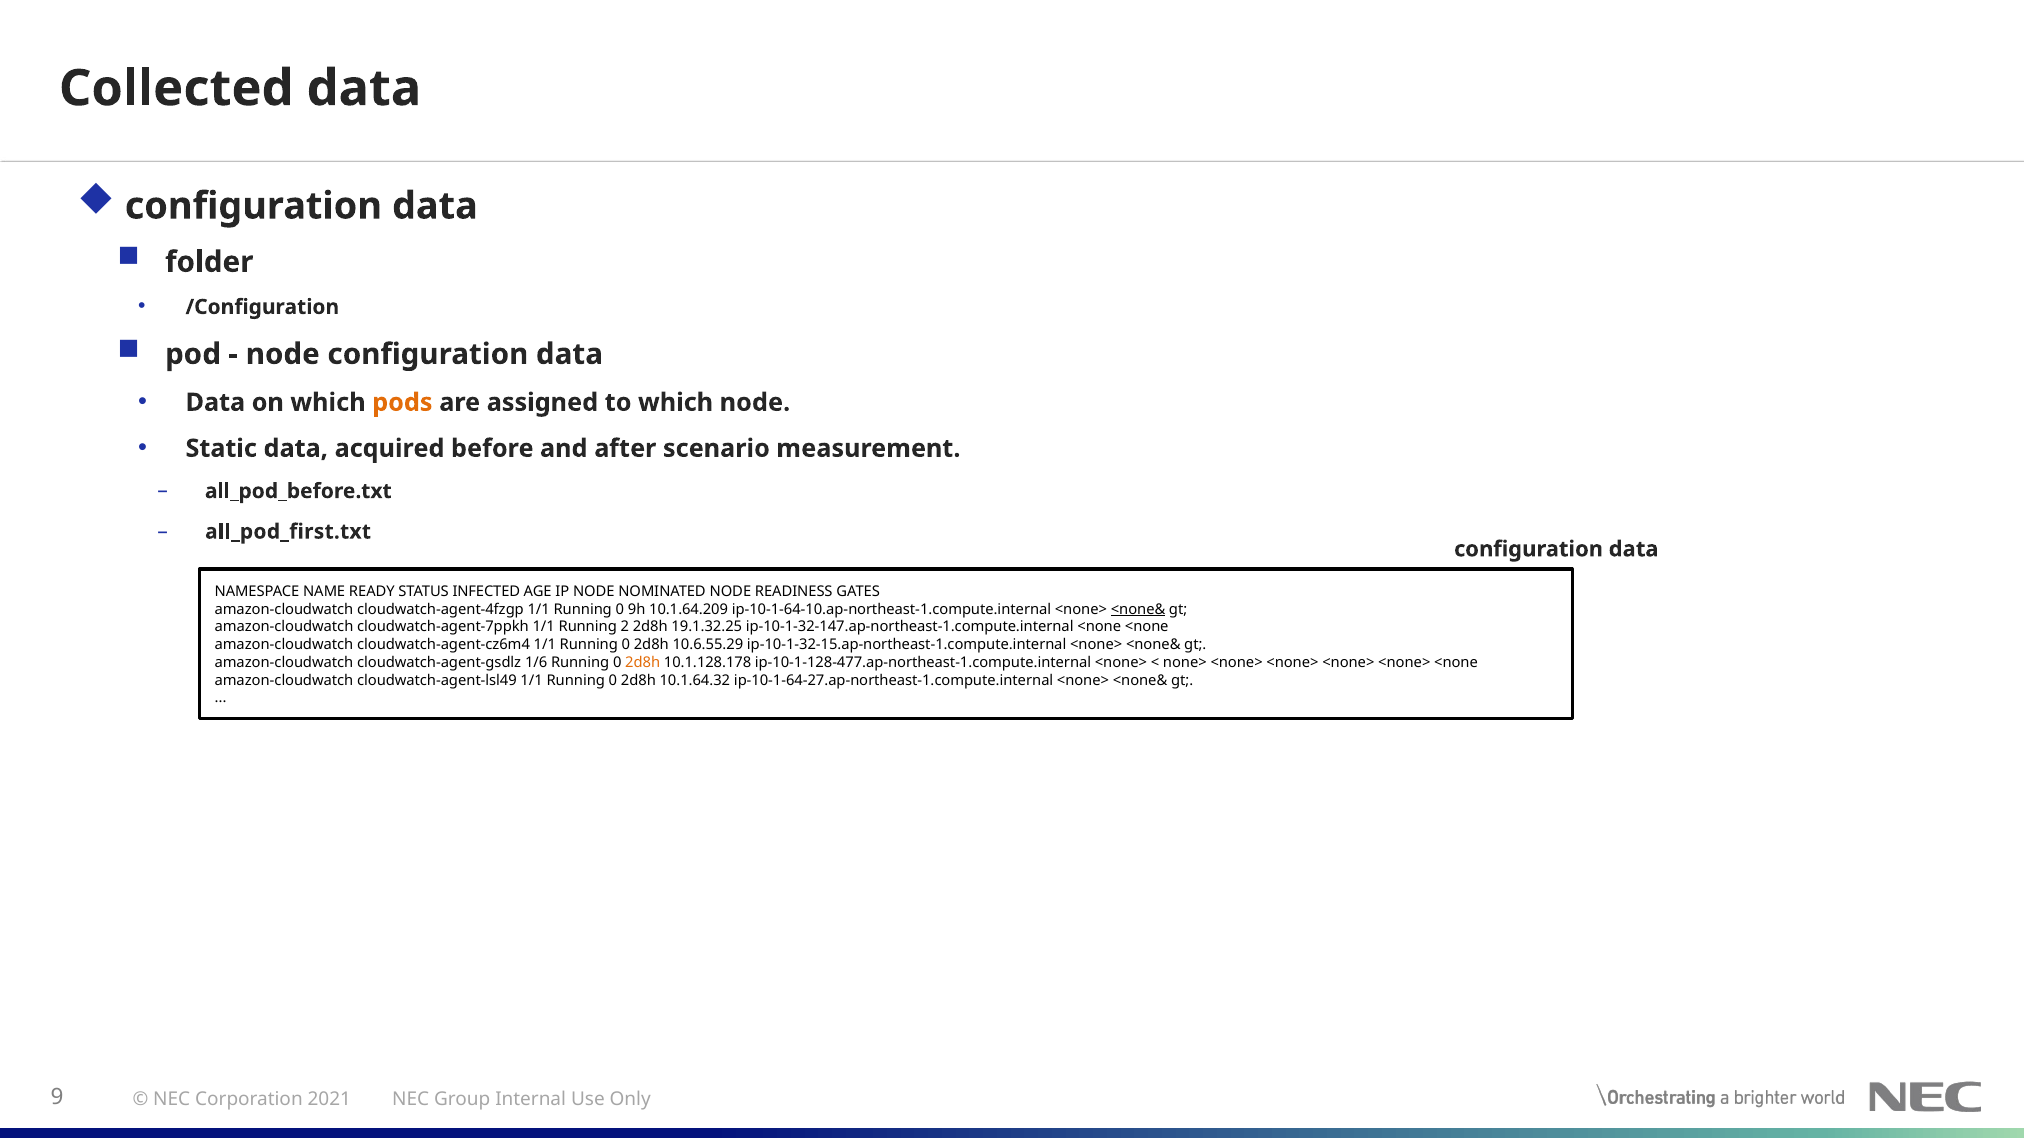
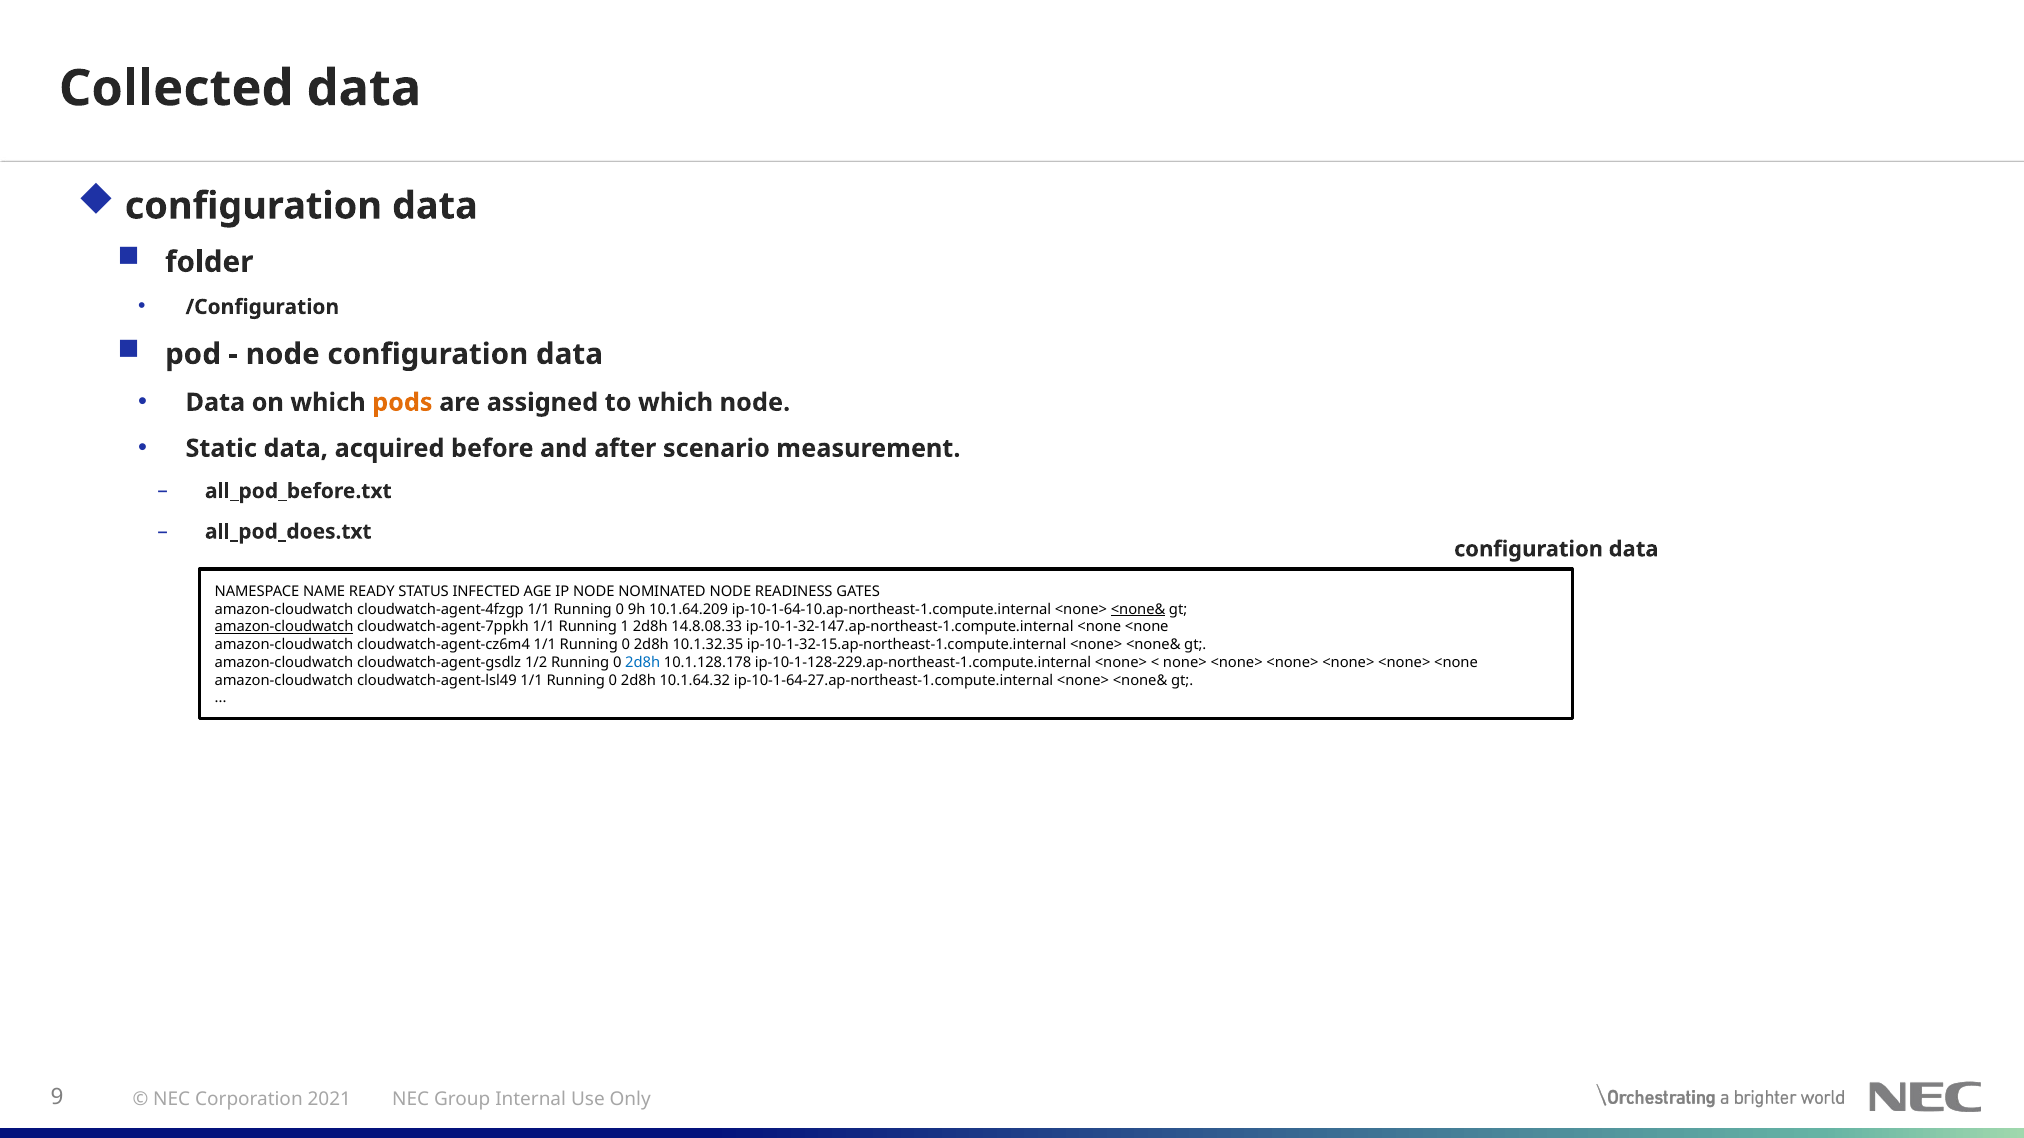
all_pod_first.txt: all_pod_first.txt -> all_pod_does.txt
amazon-cloudwatch at (284, 627) underline: none -> present
2: 2 -> 1
19.1.32.25: 19.1.32.25 -> 14.8.08.33
10.6.55.29: 10.6.55.29 -> 10.1.32.35
1/6: 1/6 -> 1/2
2d8h at (643, 663) colour: orange -> blue
ip-10-1-128-477.ap-northeast-1.compute.internal: ip-10-1-128-477.ap-northeast-1.compute.internal -> ip-10-1-128-229.ap-northeast-1.compute.internal
